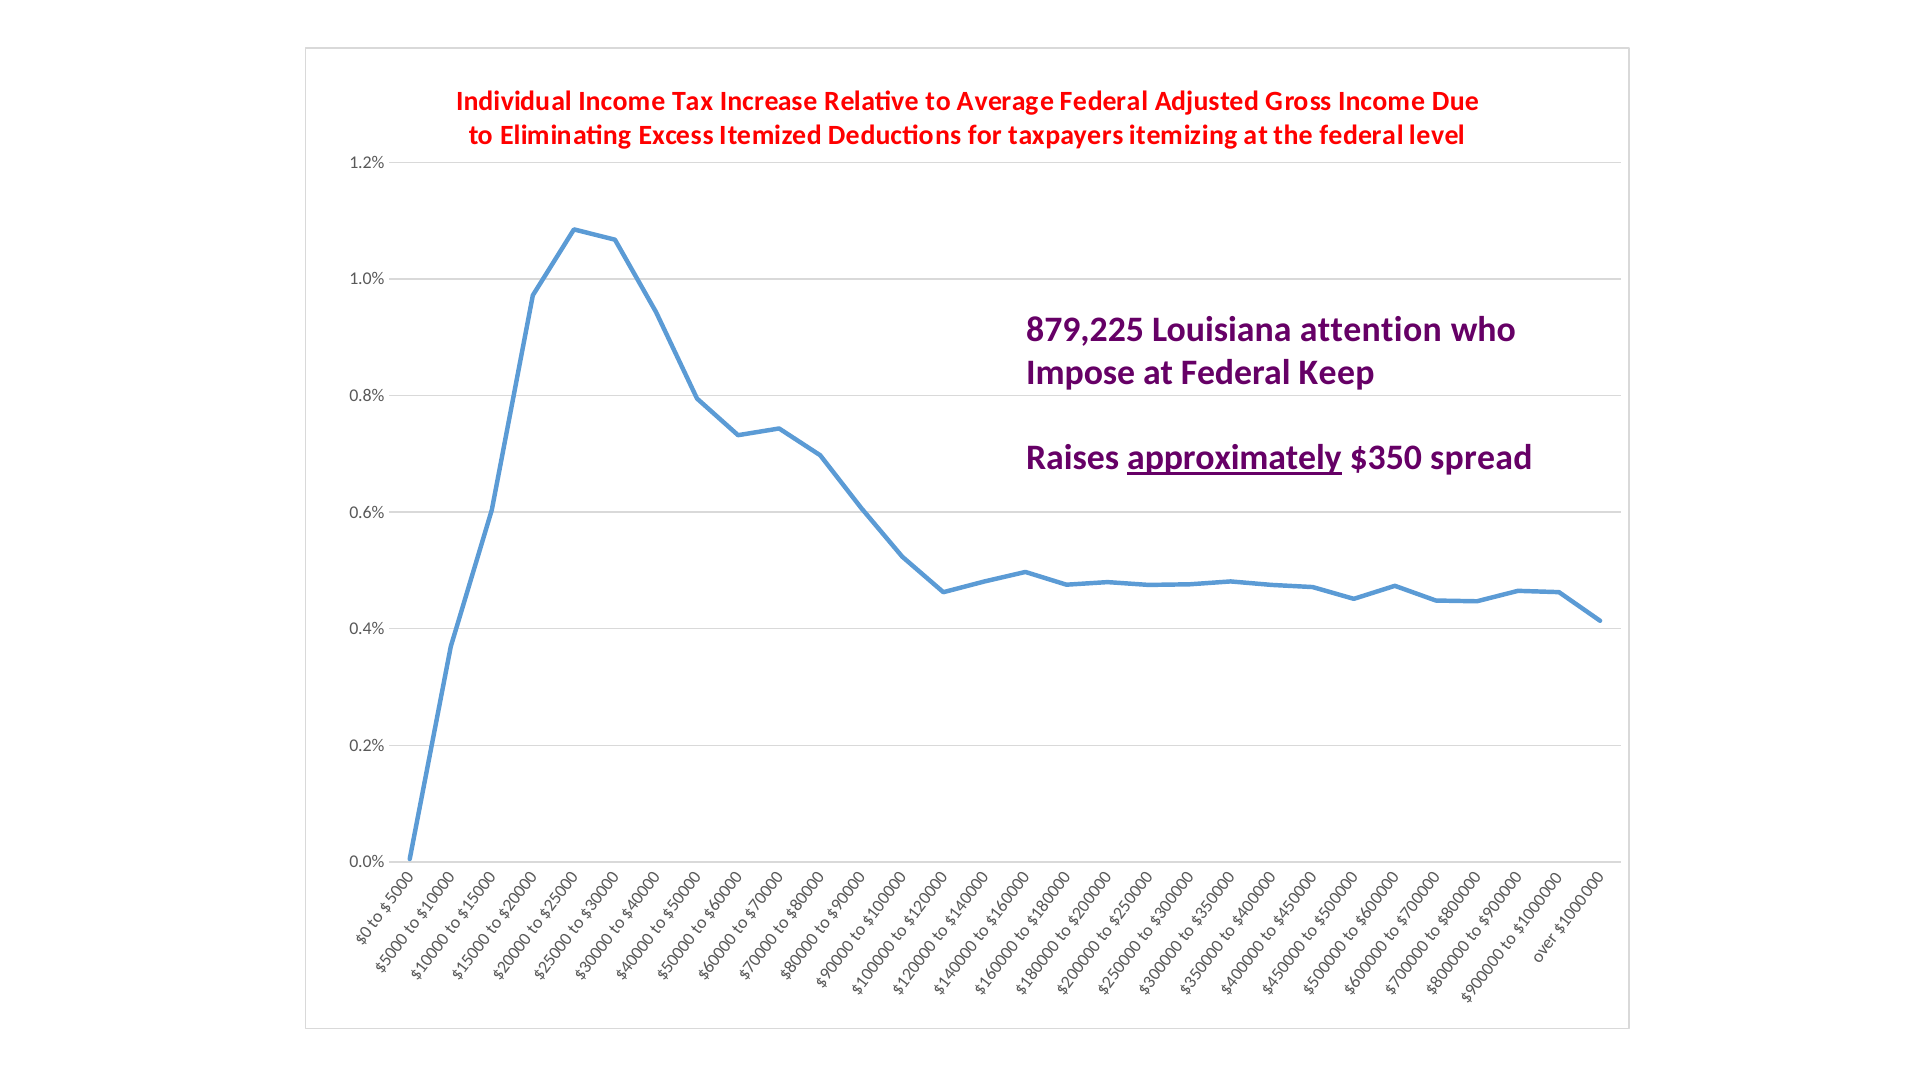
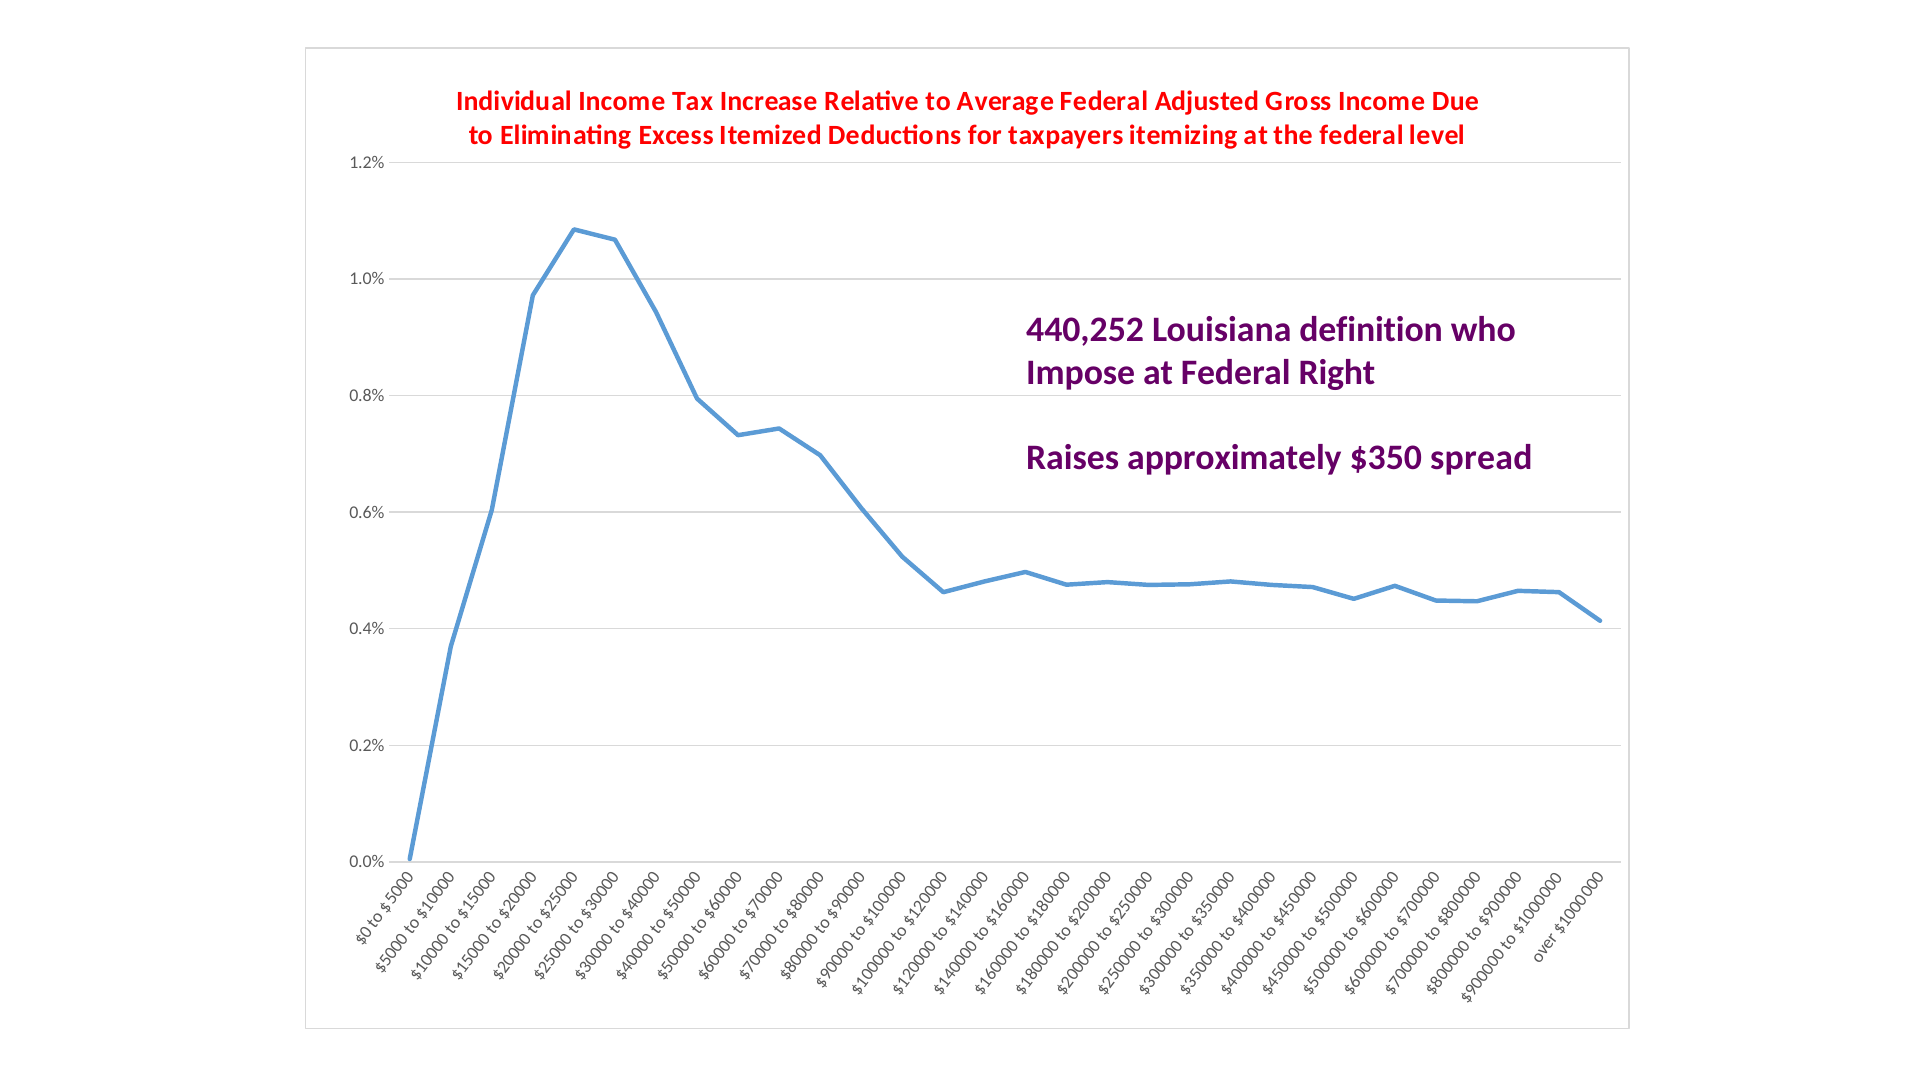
879,225: 879,225 -> 440,252
attention: attention -> definition
Keep: Keep -> Right
approximately underline: present -> none
